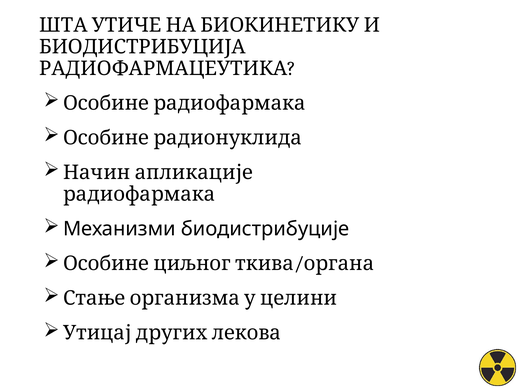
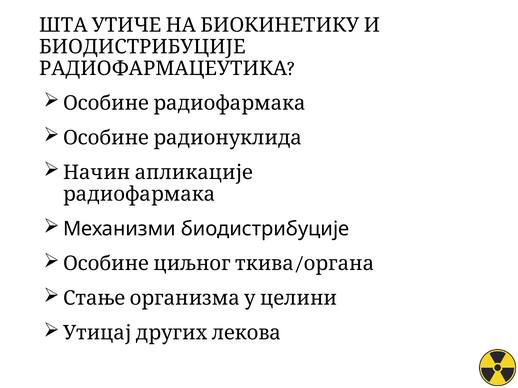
БИОДИСТРИБУЦИЈА at (143, 47): БИОДИСТРИБУЦИЈА -> БИОДИСТРИБУЦИЈЕ
